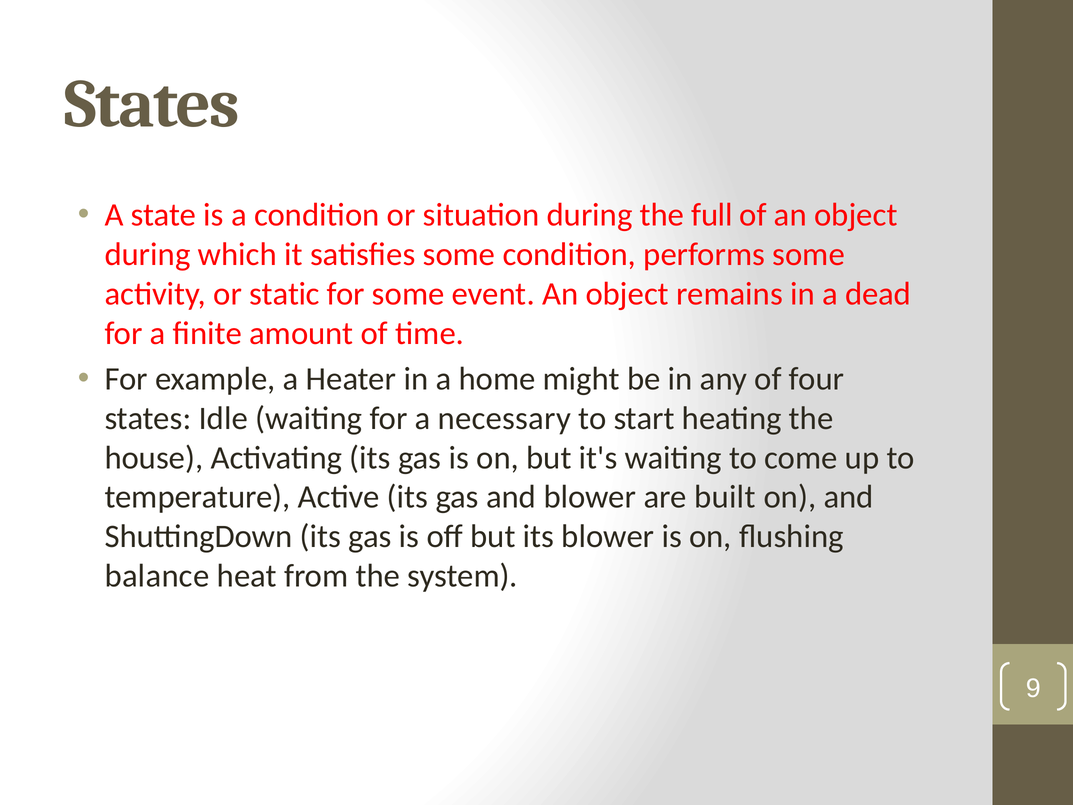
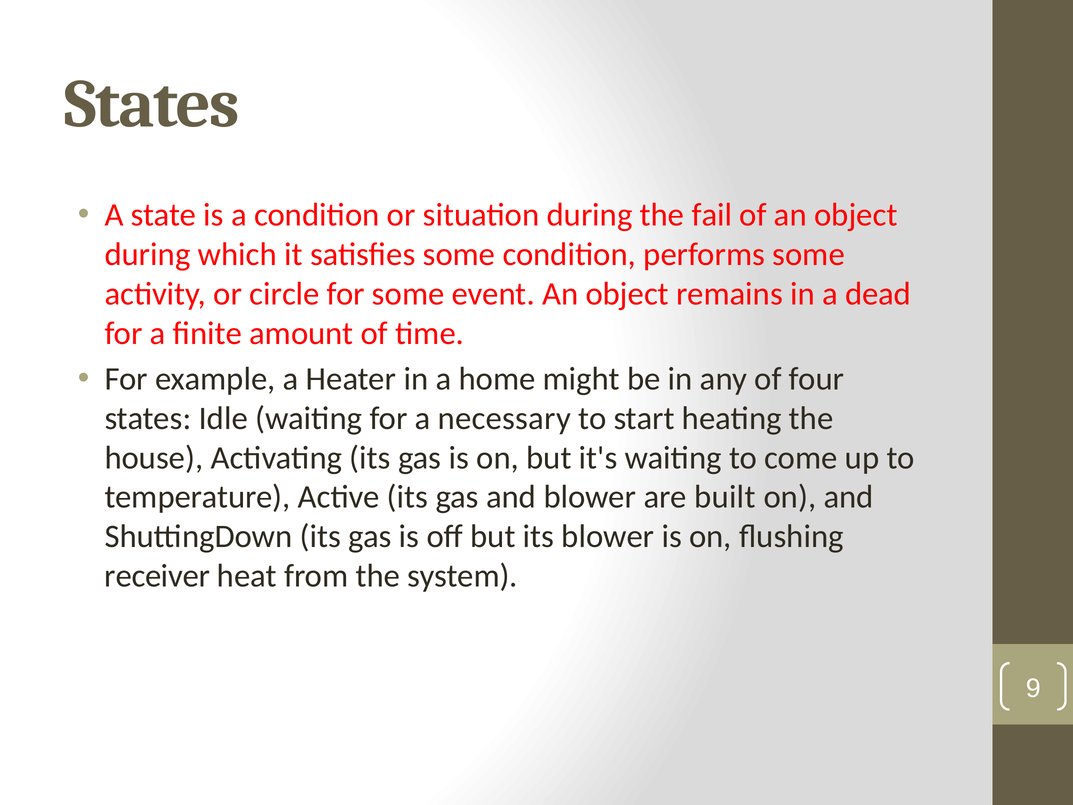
full: full -> fail
static: static -> circle
balance: balance -> receiver
